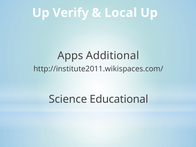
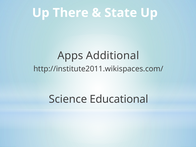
Verify: Verify -> There
Local: Local -> State
